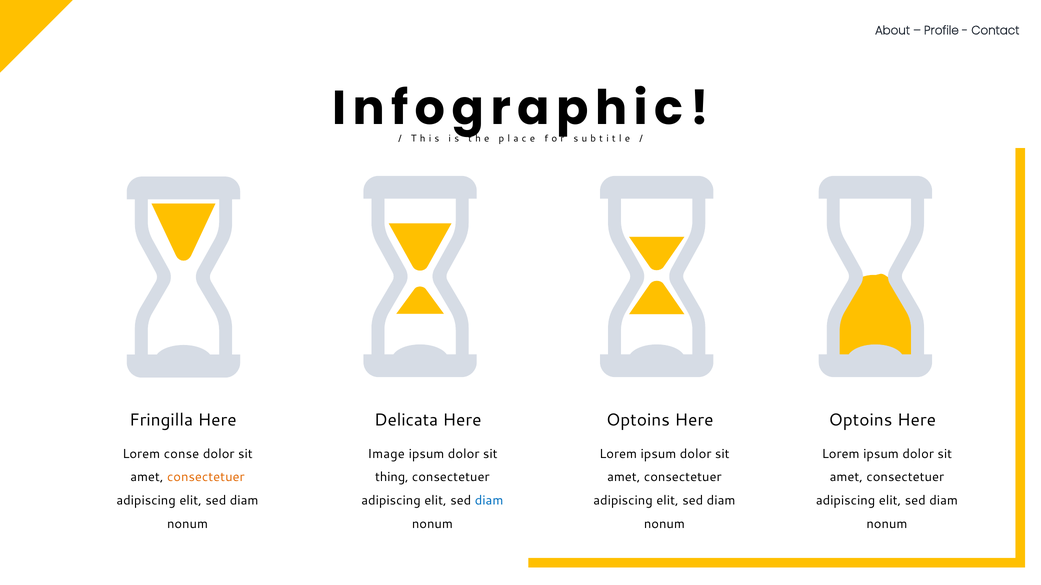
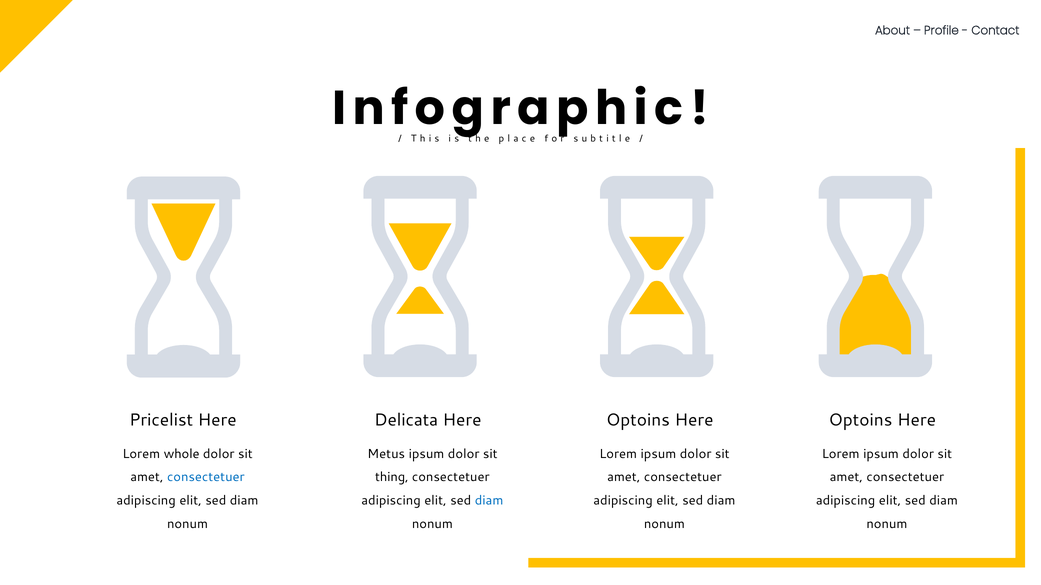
Fringilla: Fringilla -> Pricelist
conse: conse -> whole
Image: Image -> Metus
consectetuer at (206, 478) colour: orange -> blue
